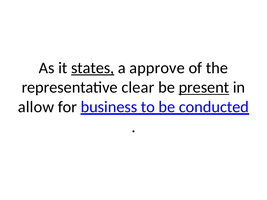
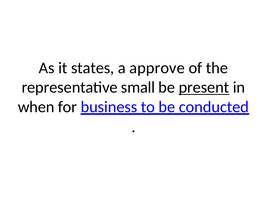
states underline: present -> none
clear: clear -> small
allow: allow -> when
